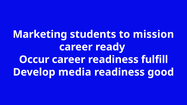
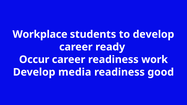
Marketing: Marketing -> Workplace
to mission: mission -> develop
fulfill: fulfill -> work
